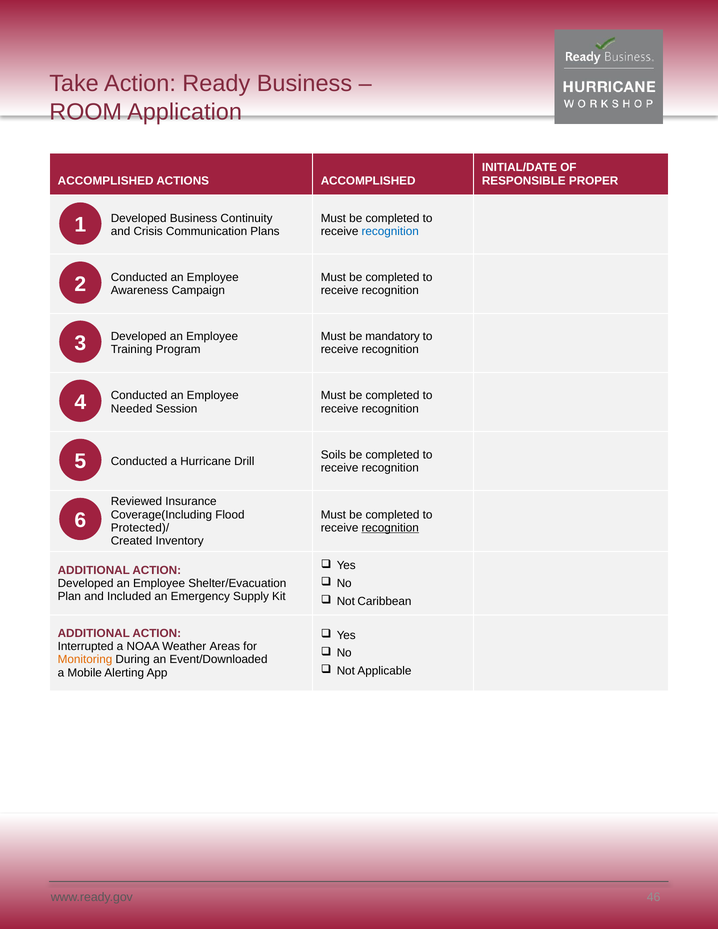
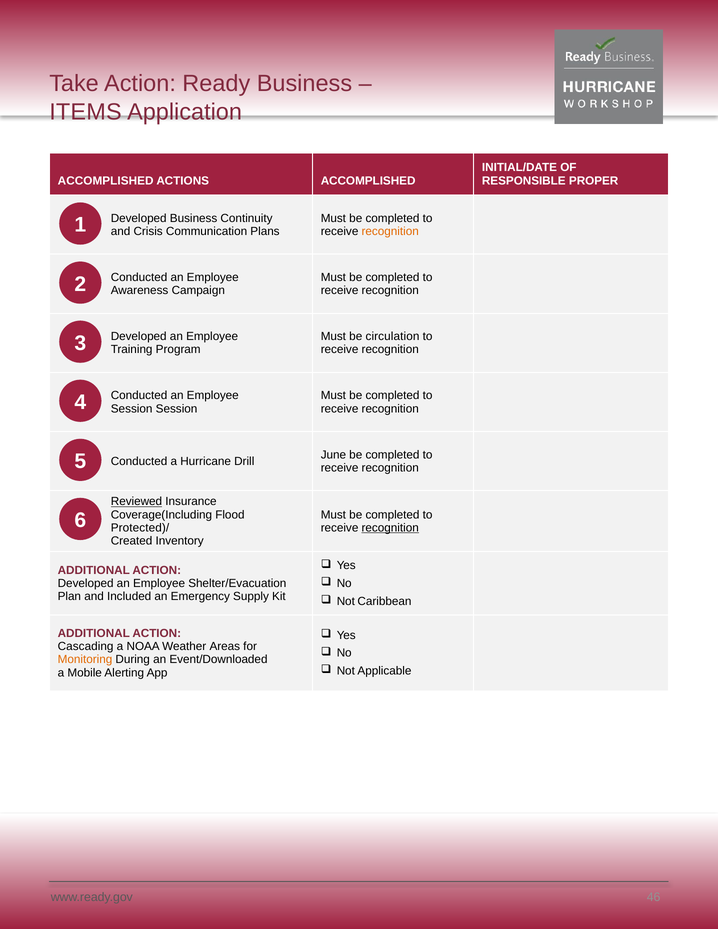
ROOM: ROOM -> ITEMS
recognition at (390, 231) colour: blue -> orange
mandatory: mandatory -> circulation
Needed at (132, 409): Needed -> Session
Soils: Soils -> June
Reviewed underline: none -> present
Interrupted: Interrupted -> Cascading
